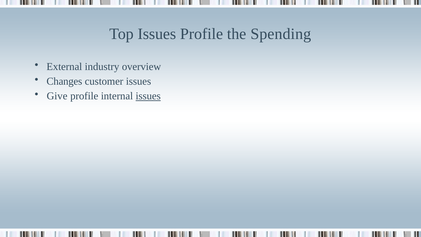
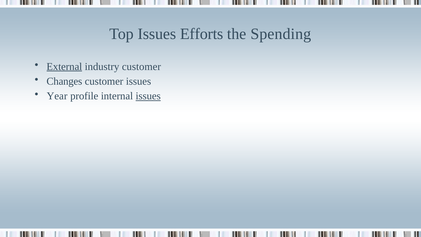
Issues Profile: Profile -> Efforts
External underline: none -> present
industry overview: overview -> customer
Give: Give -> Year
